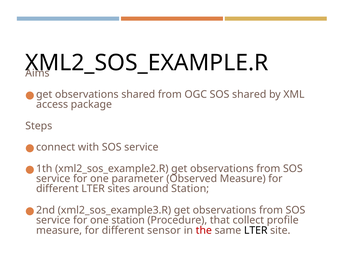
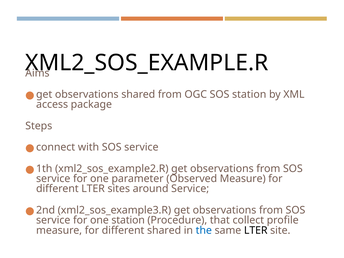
SOS shared: shared -> station
around Station: Station -> Service
different sensor: sensor -> shared
the colour: red -> blue
